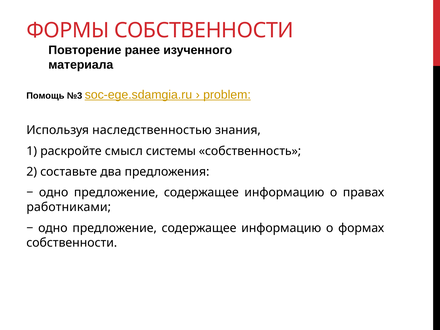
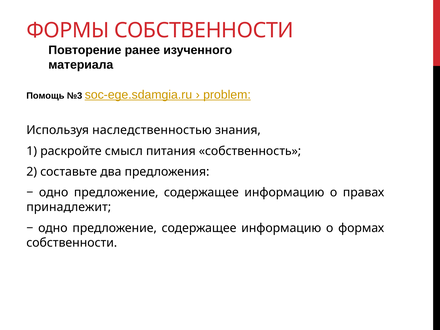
системы: системы -> питания
работниками: работниками -> принадлежит
